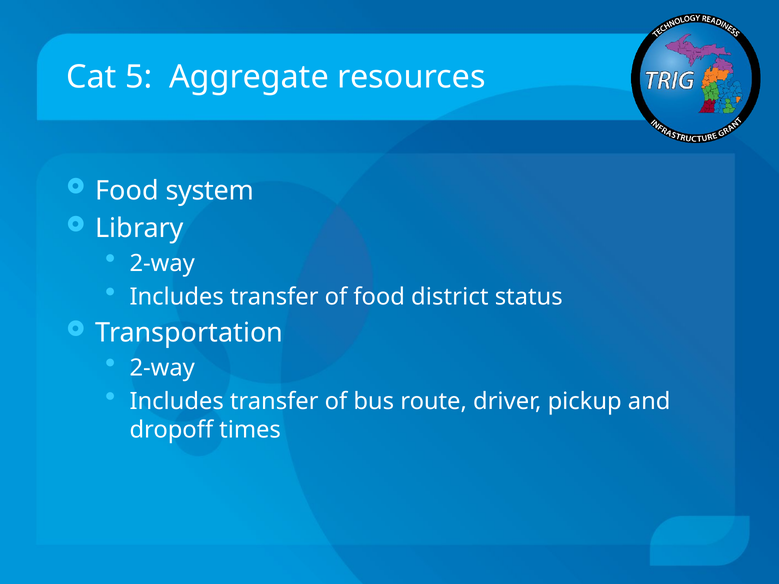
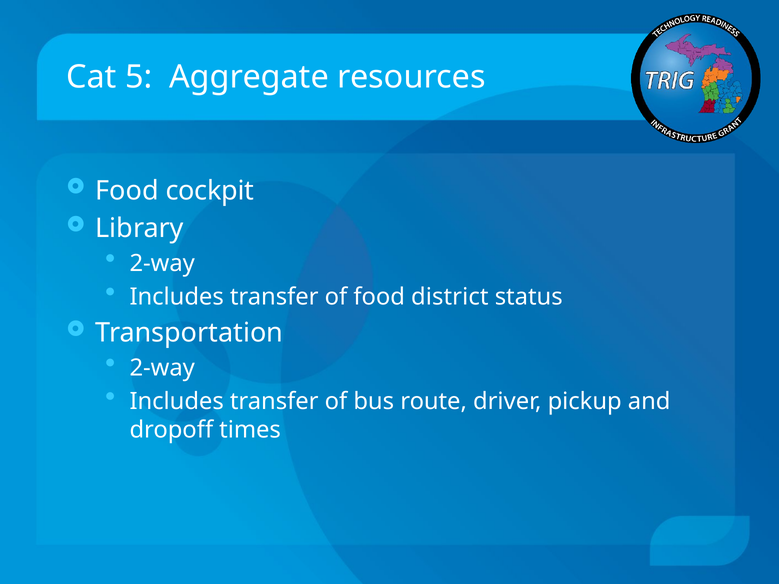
system: system -> cockpit
